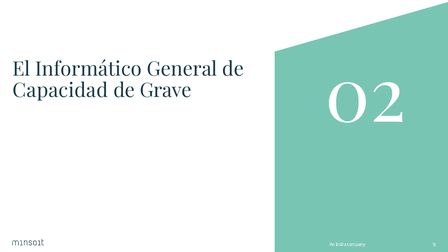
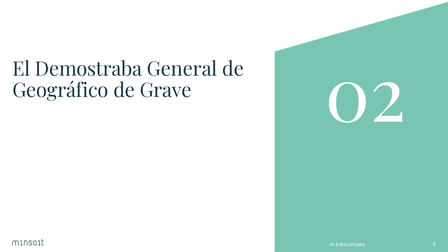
Informático: Informático -> Demostraba
Capacidad: Capacidad -> Geográfico
